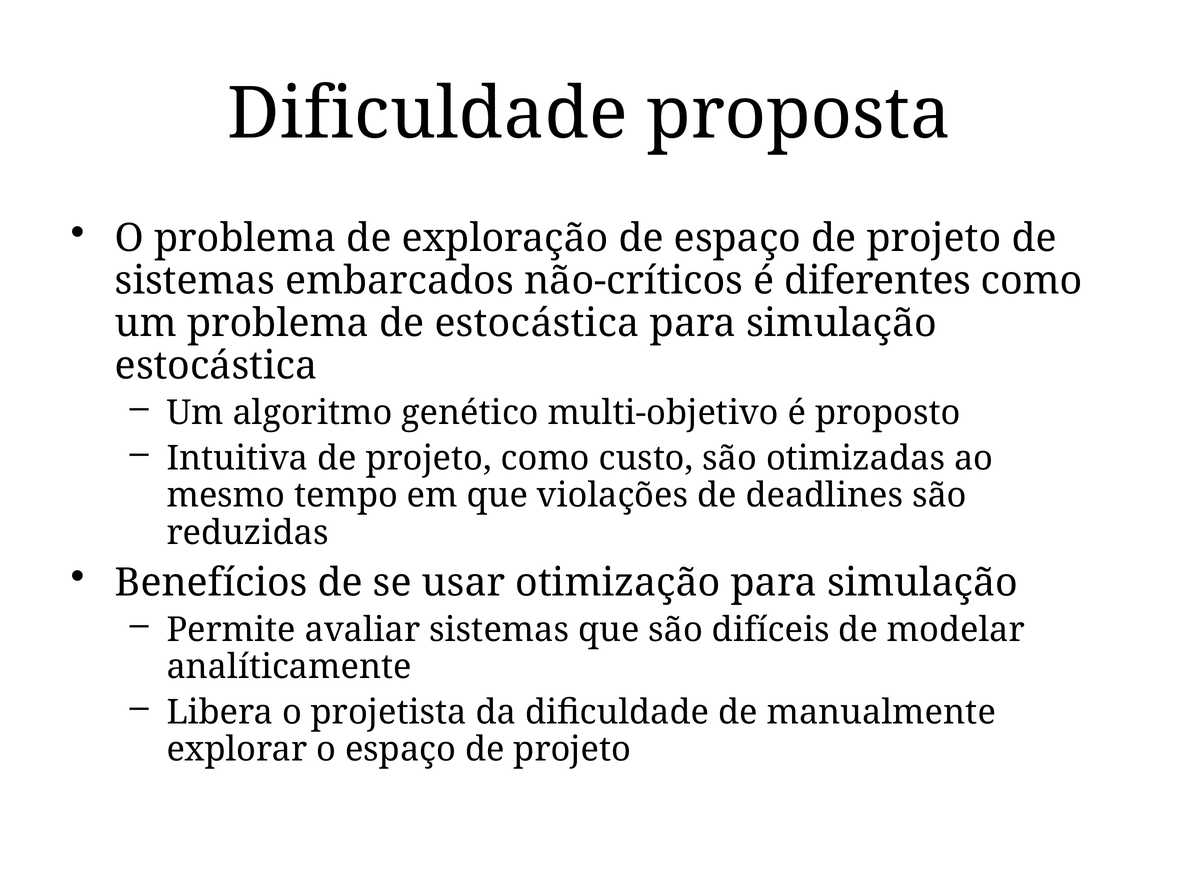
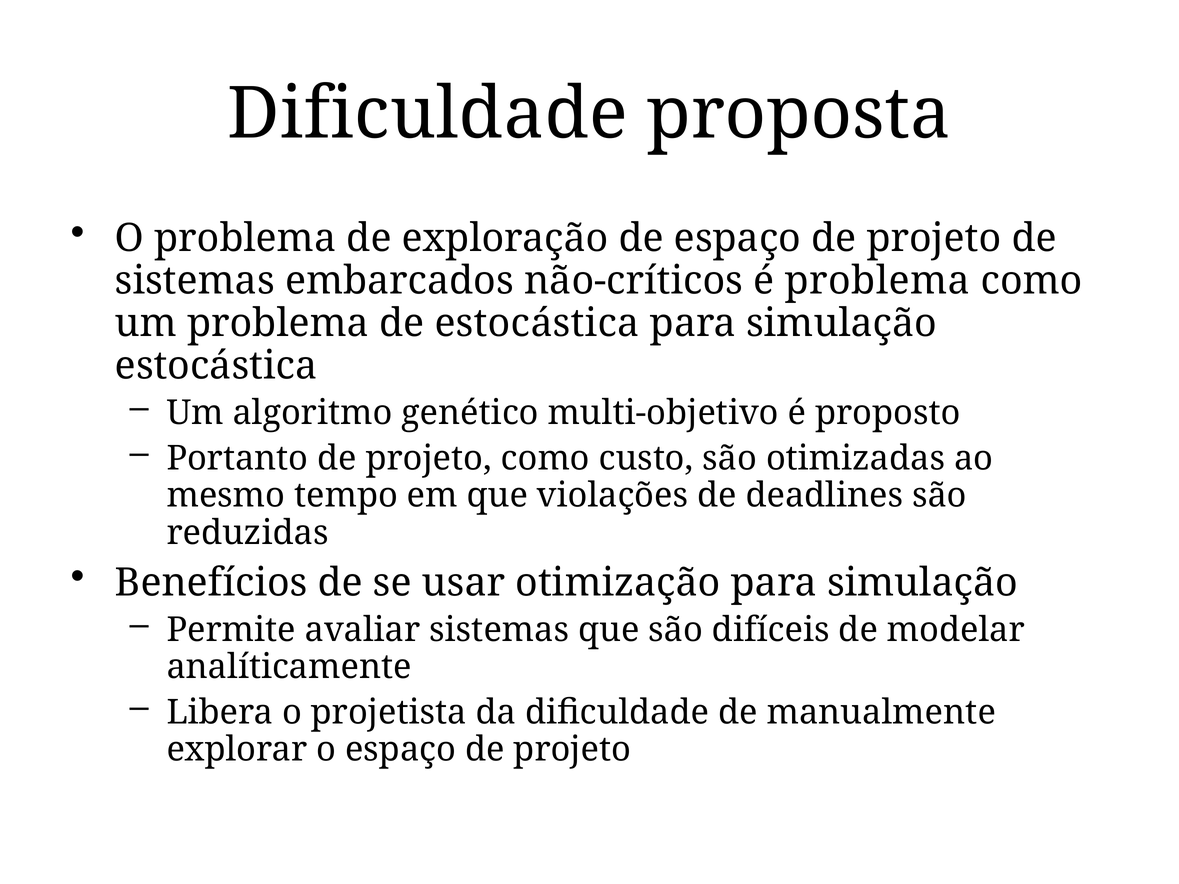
é diferentes: diferentes -> problema
Intuitiva: Intuitiva -> Portanto
